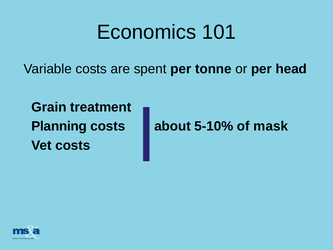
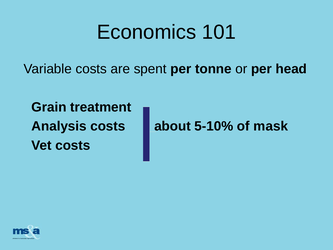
Planning: Planning -> Analysis
